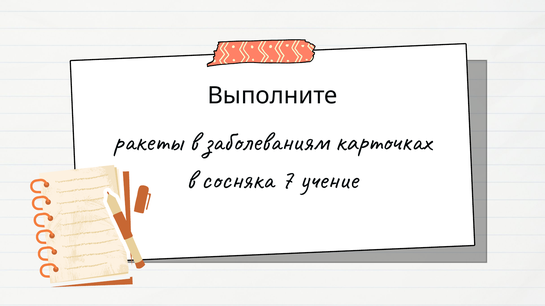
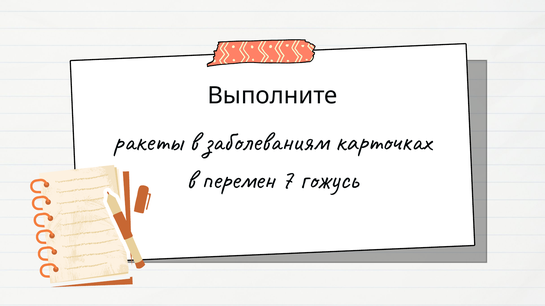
сосняка: сосняка -> перемен
учение: учение -> гожусь
